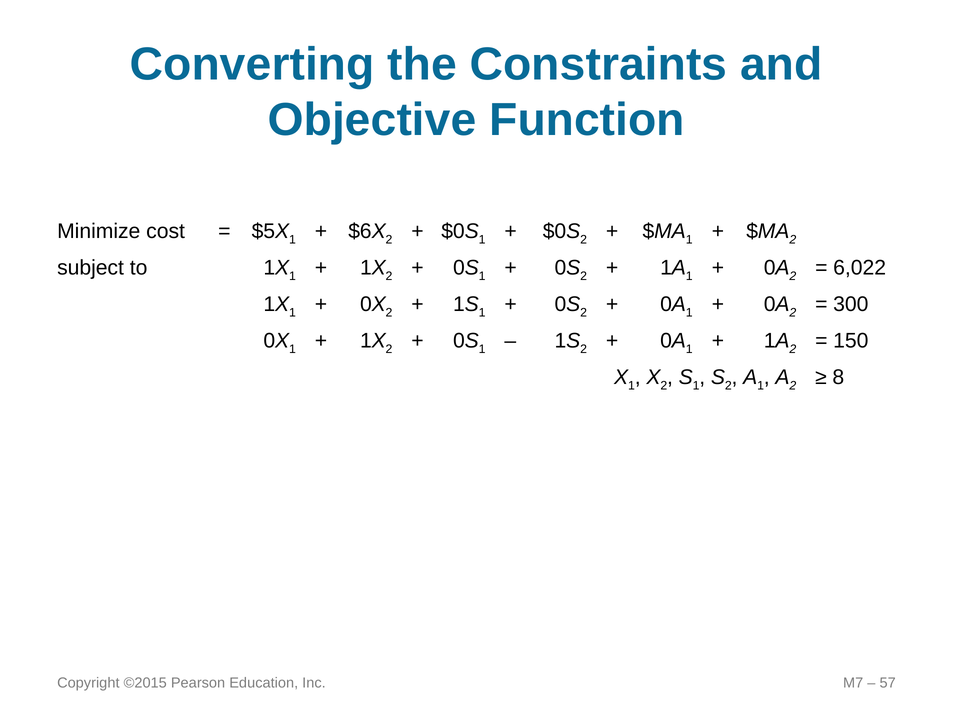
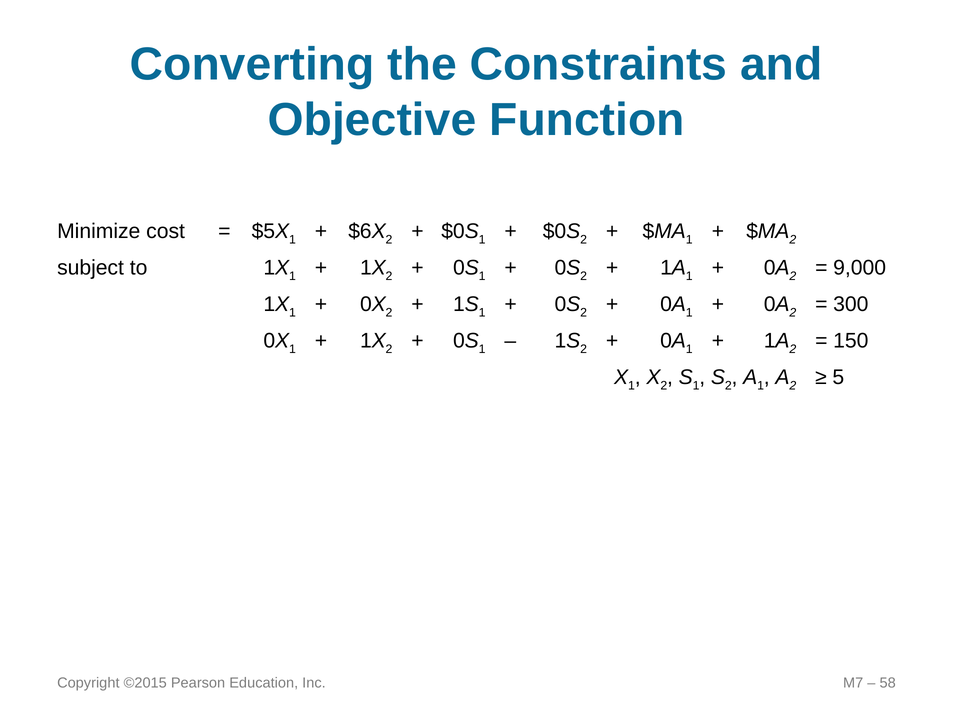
6,022: 6,022 -> 9,000
8: 8 -> 5
57: 57 -> 58
